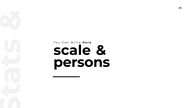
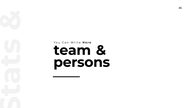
scale: scale -> team
